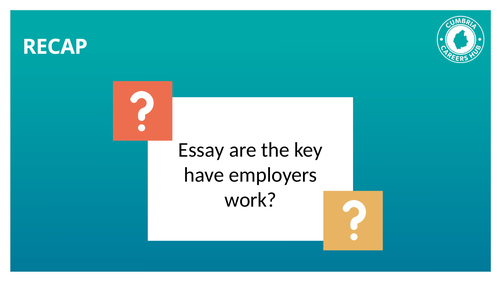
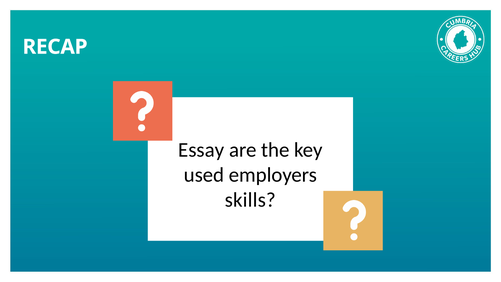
have: have -> used
work: work -> skills
